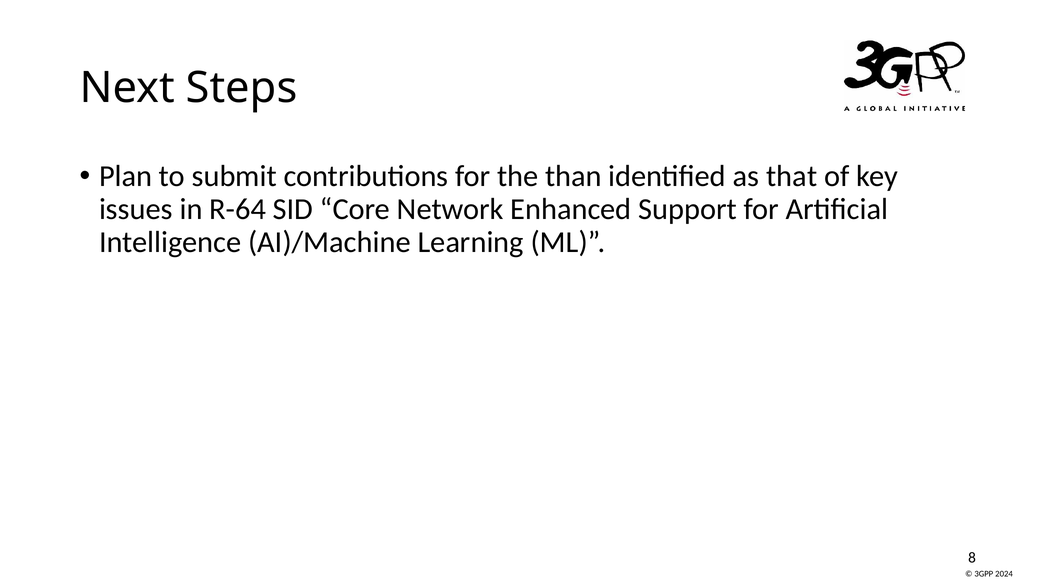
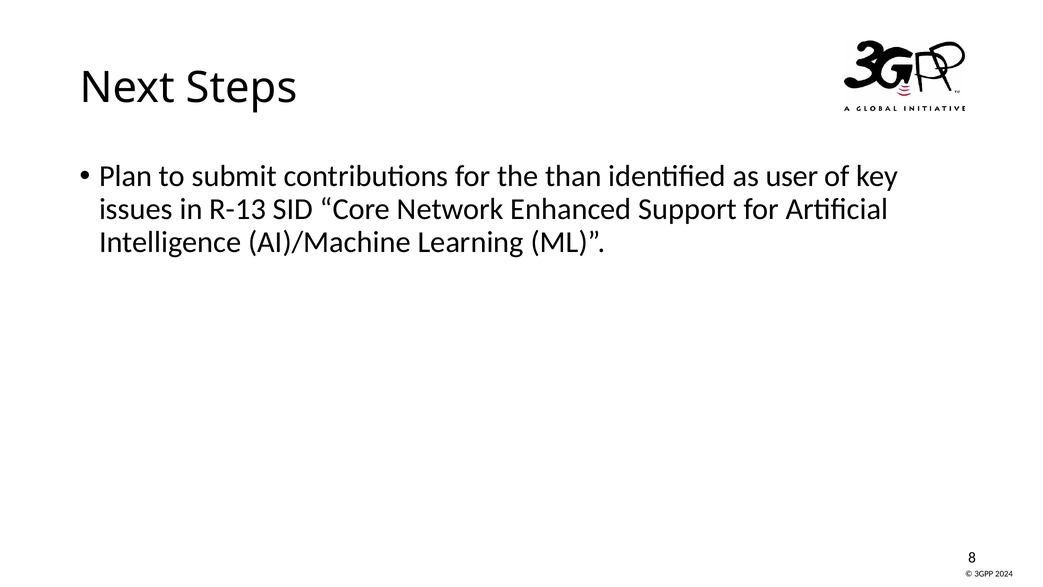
that: that -> user
R-64: R-64 -> R-13
